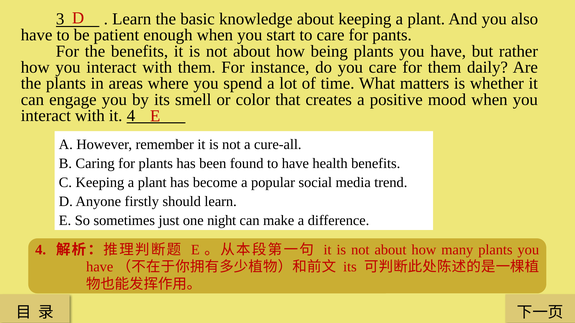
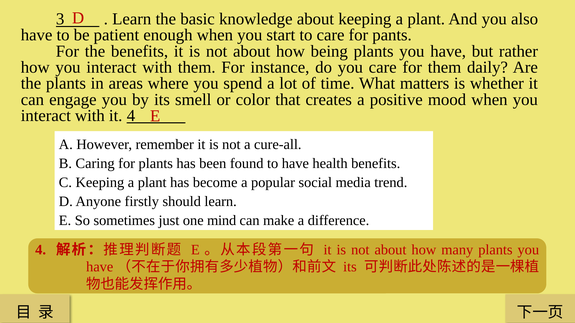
night: night -> mind
